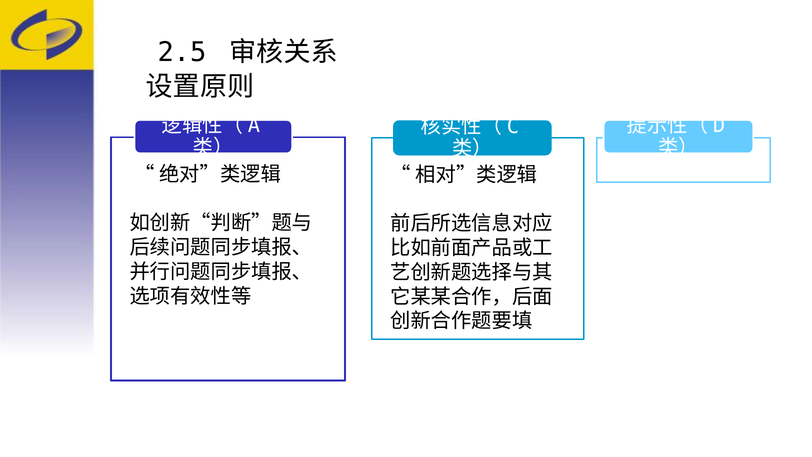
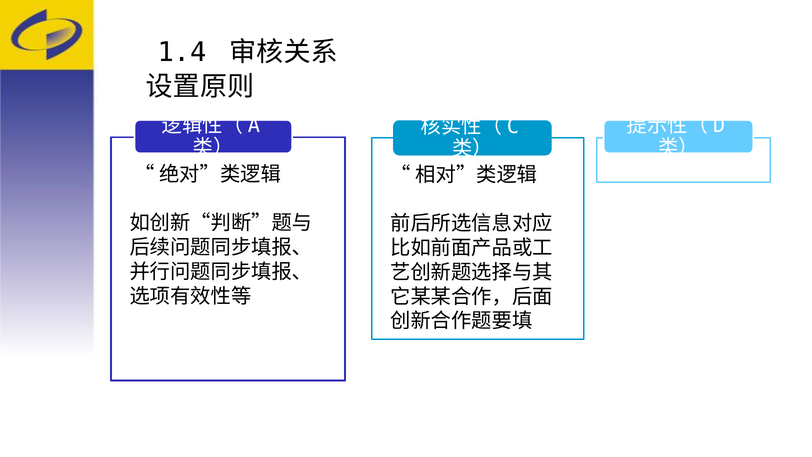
2.5: 2.5 -> 1.4
